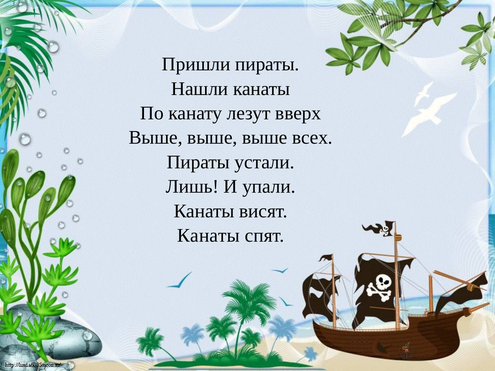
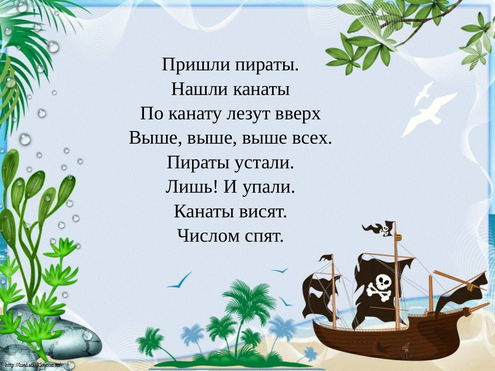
Канаты at (209, 236): Канаты -> Числом
